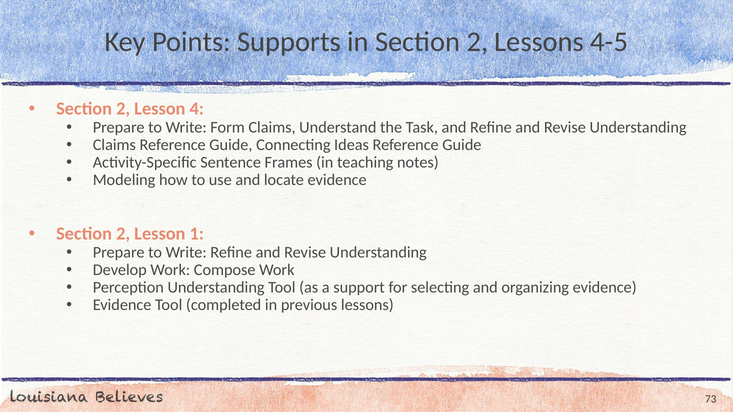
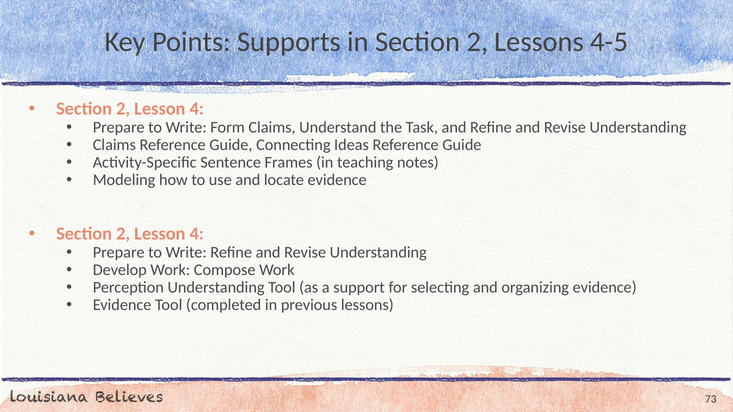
1 at (197, 234): 1 -> 4
